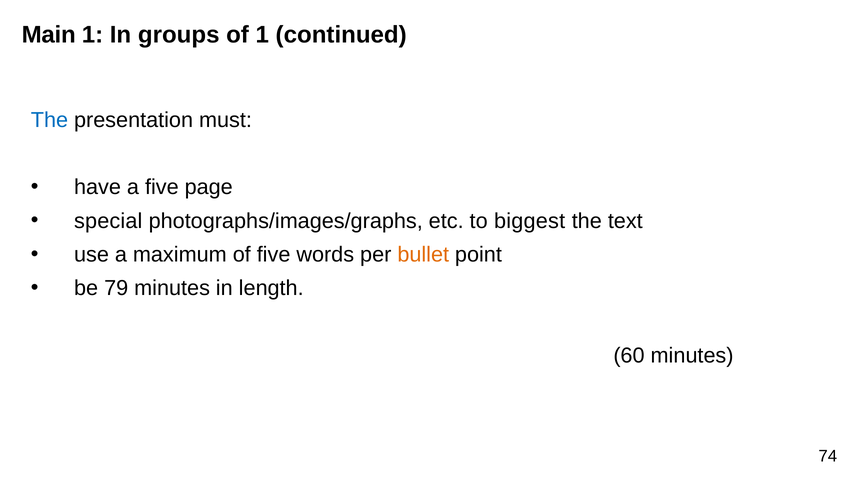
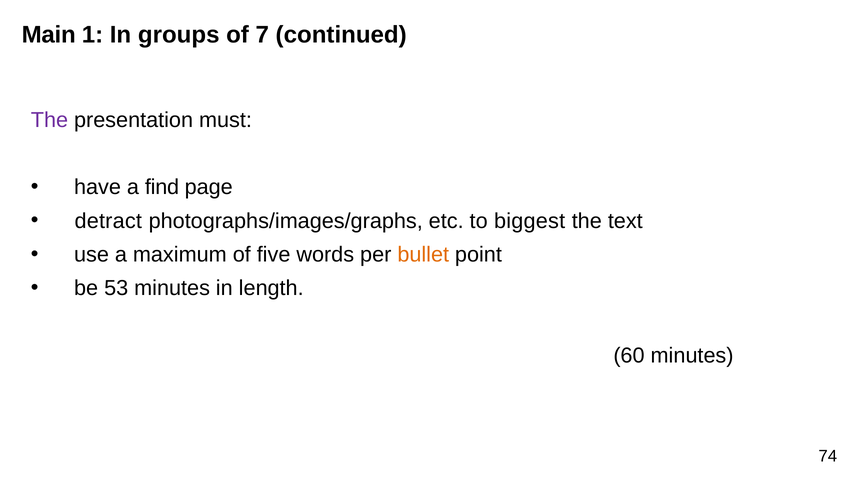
of 1: 1 -> 7
The at (49, 120) colour: blue -> purple
a five: five -> find
special: special -> detract
79: 79 -> 53
